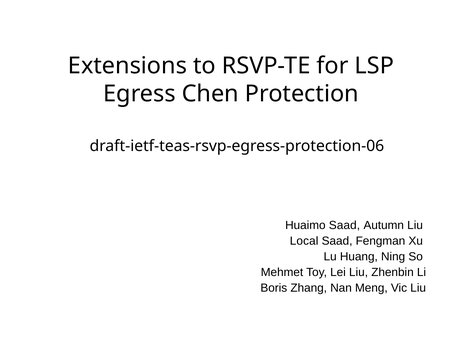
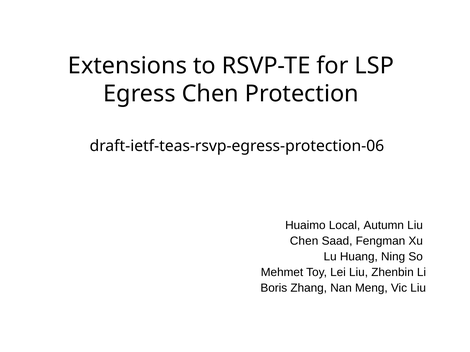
Huaimo Saad: Saad -> Local
Local at (304, 241): Local -> Chen
